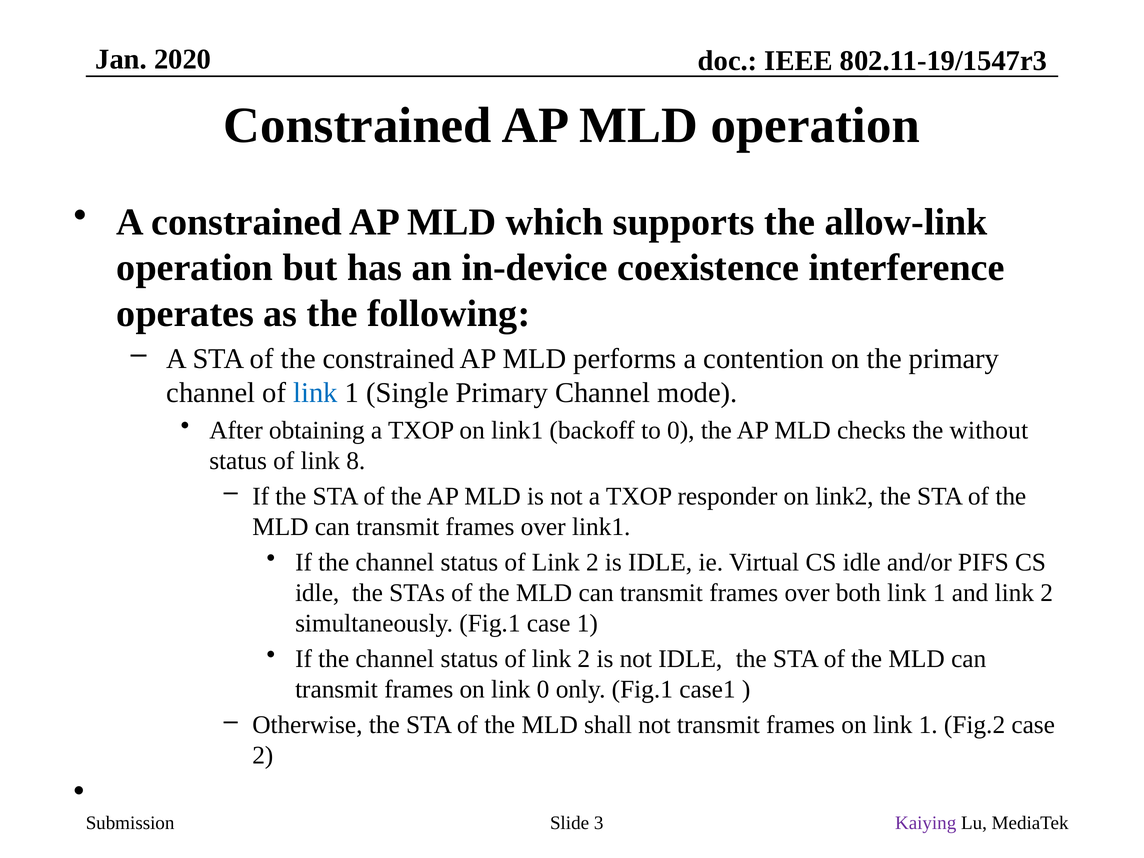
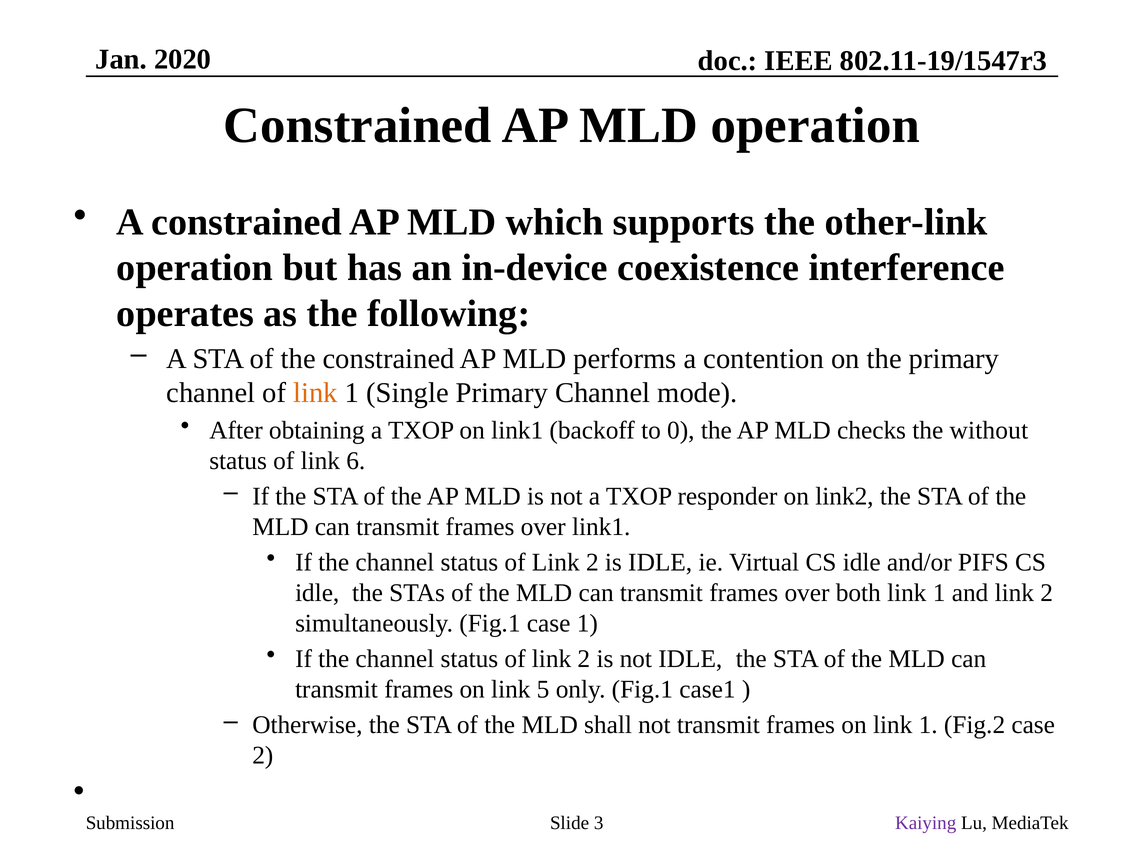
allow-link: allow-link -> other-link
link at (315, 393) colour: blue -> orange
8: 8 -> 6
link 0: 0 -> 5
